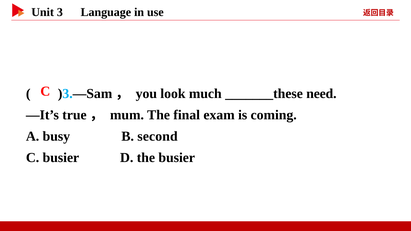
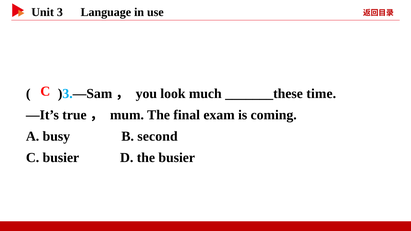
need: need -> time
